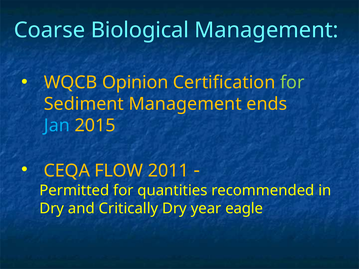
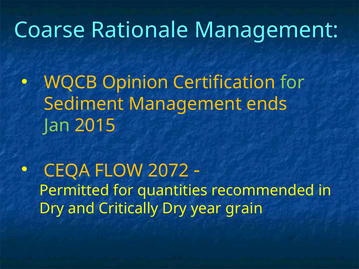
Biological: Biological -> Rationale
Jan colour: light blue -> light green
2011: 2011 -> 2072
eagle: eagle -> grain
